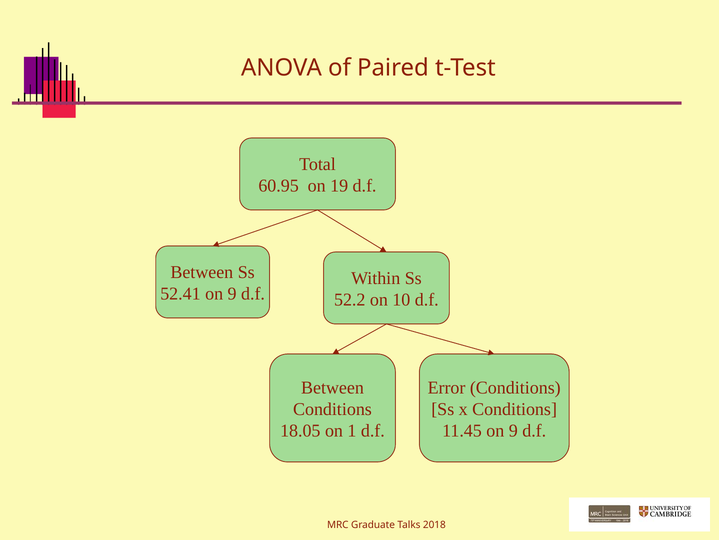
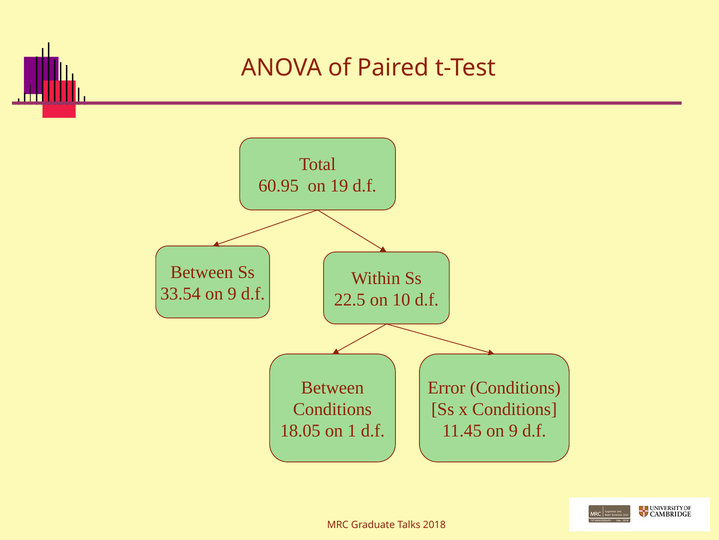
52.41: 52.41 -> 33.54
52.2: 52.2 -> 22.5
